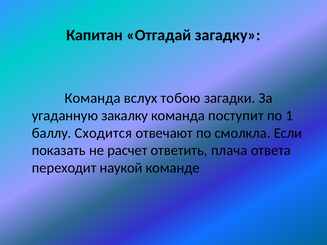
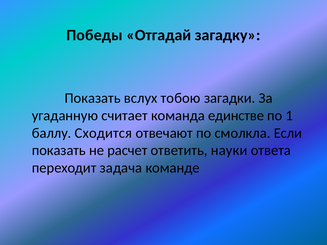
Капитан: Капитан -> Победы
Команда at (93, 98): Команда -> Показать
закалку: закалку -> считает
поступит: поступит -> единстве
плача: плача -> науки
наукой: наукой -> задача
